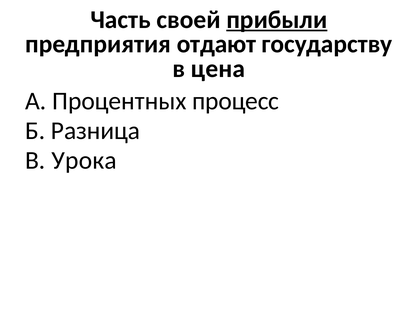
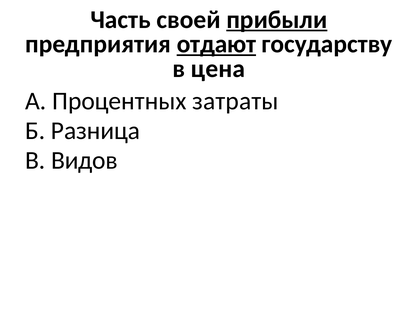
отдают underline: none -> present
процесс: процесс -> затраты
Урока: Урока -> Видов
